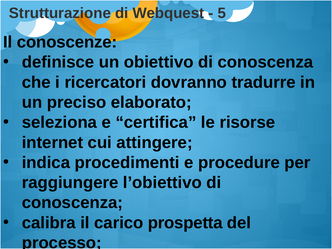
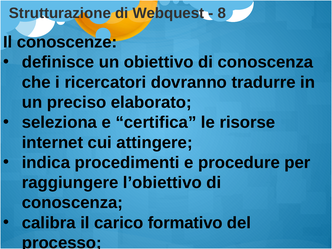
5: 5 -> 8
prospetta: prospetta -> formativo
